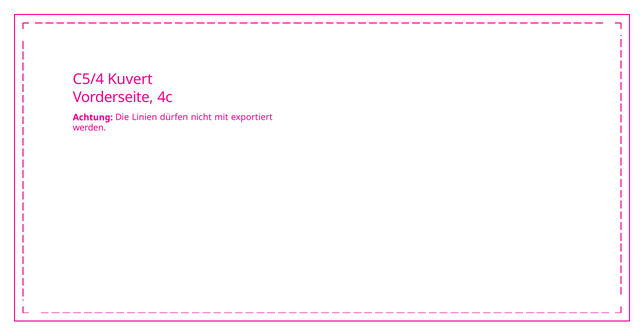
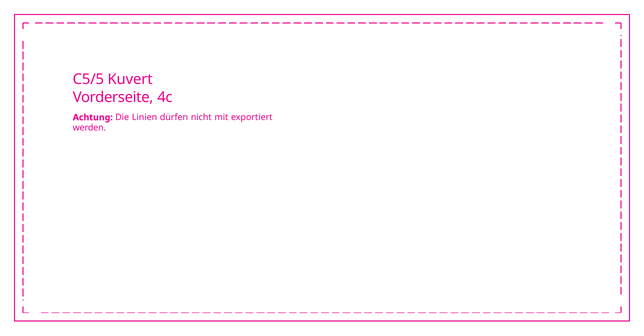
C5/4: C5/4 -> C5/5
